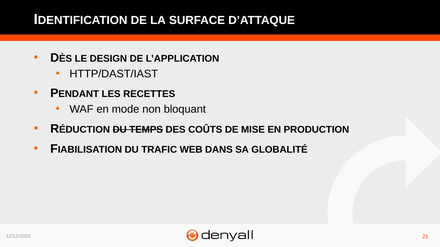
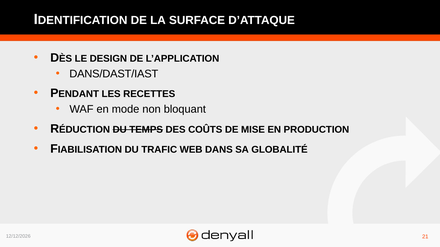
HTTP/DAST/IAST: HTTP/DAST/IAST -> DANS/DAST/IAST
